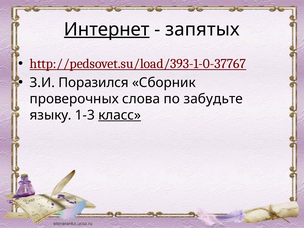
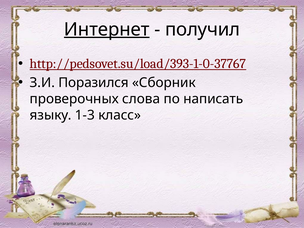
запятых: запятых -> получил
забудьте: забудьте -> написать
класс underline: present -> none
